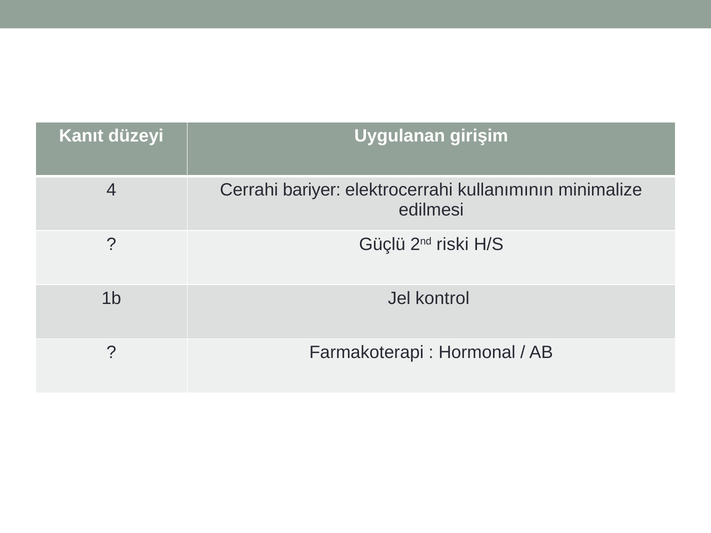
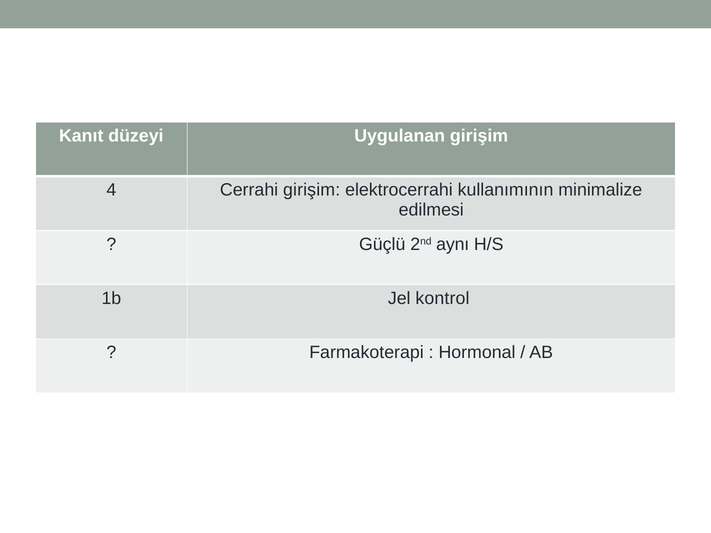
Cerrahi bariyer: bariyer -> girişim
riski: riski -> aynı
